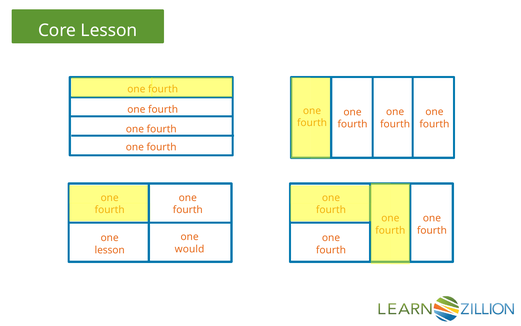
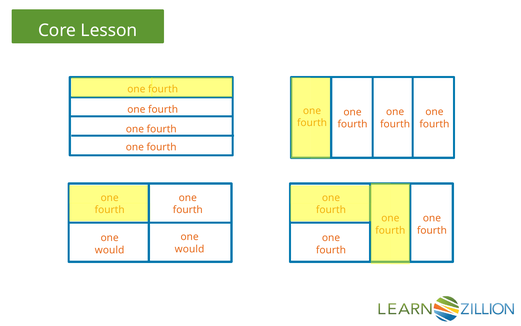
lesson at (110, 250): lesson -> would
